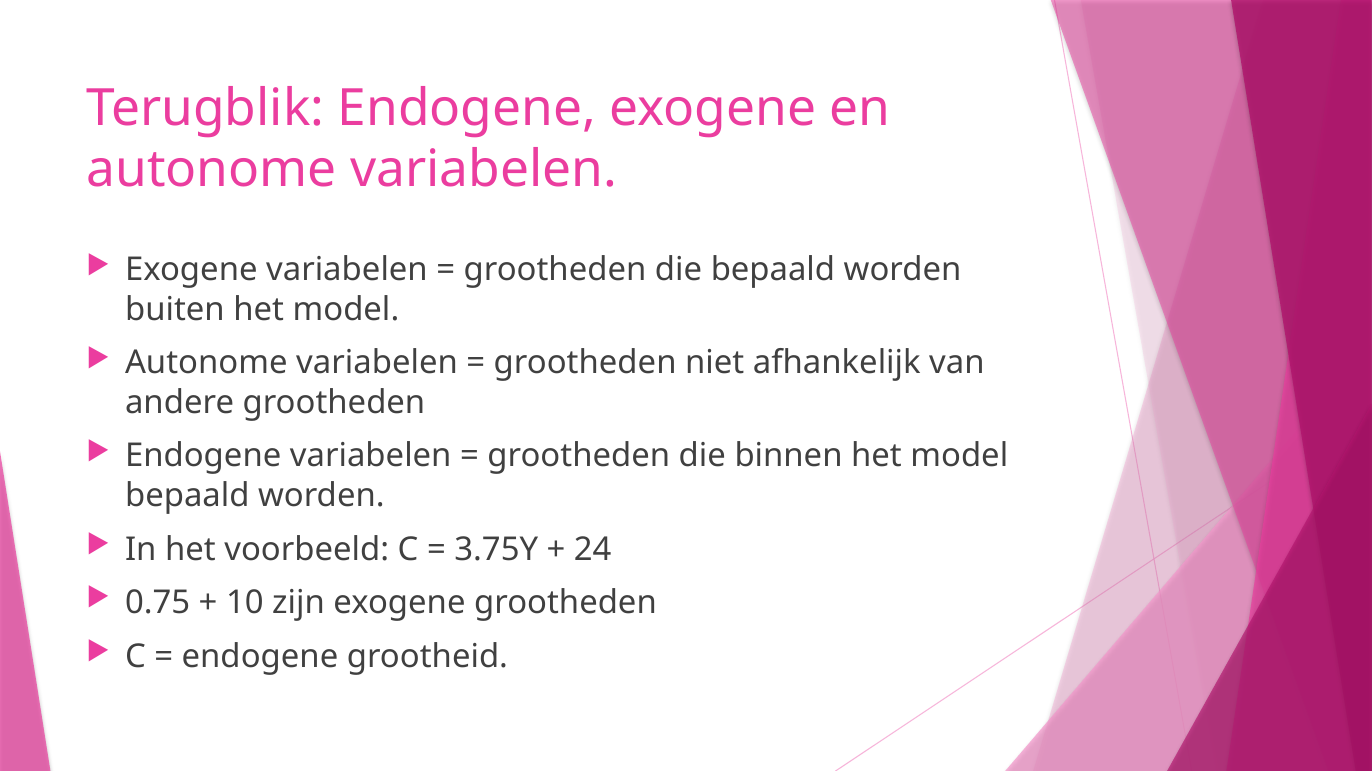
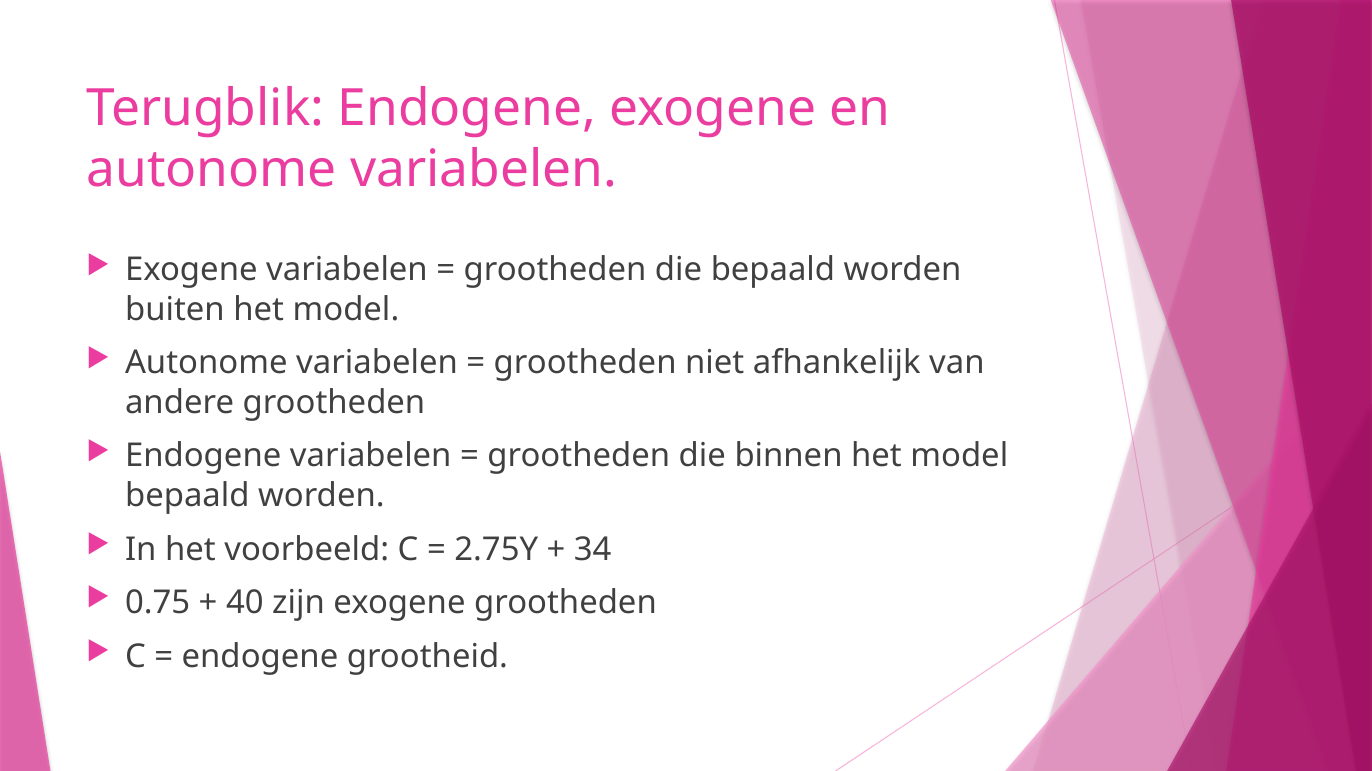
3.75Y: 3.75Y -> 2.75Y
24: 24 -> 34
10: 10 -> 40
